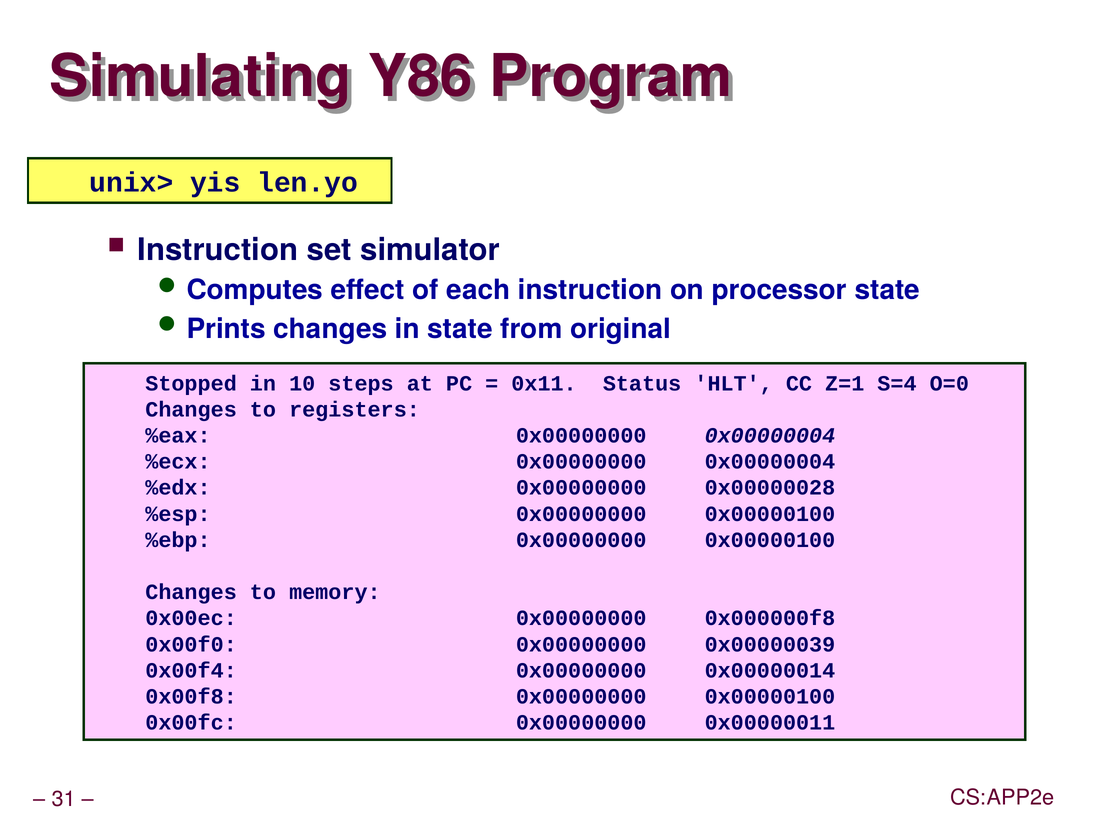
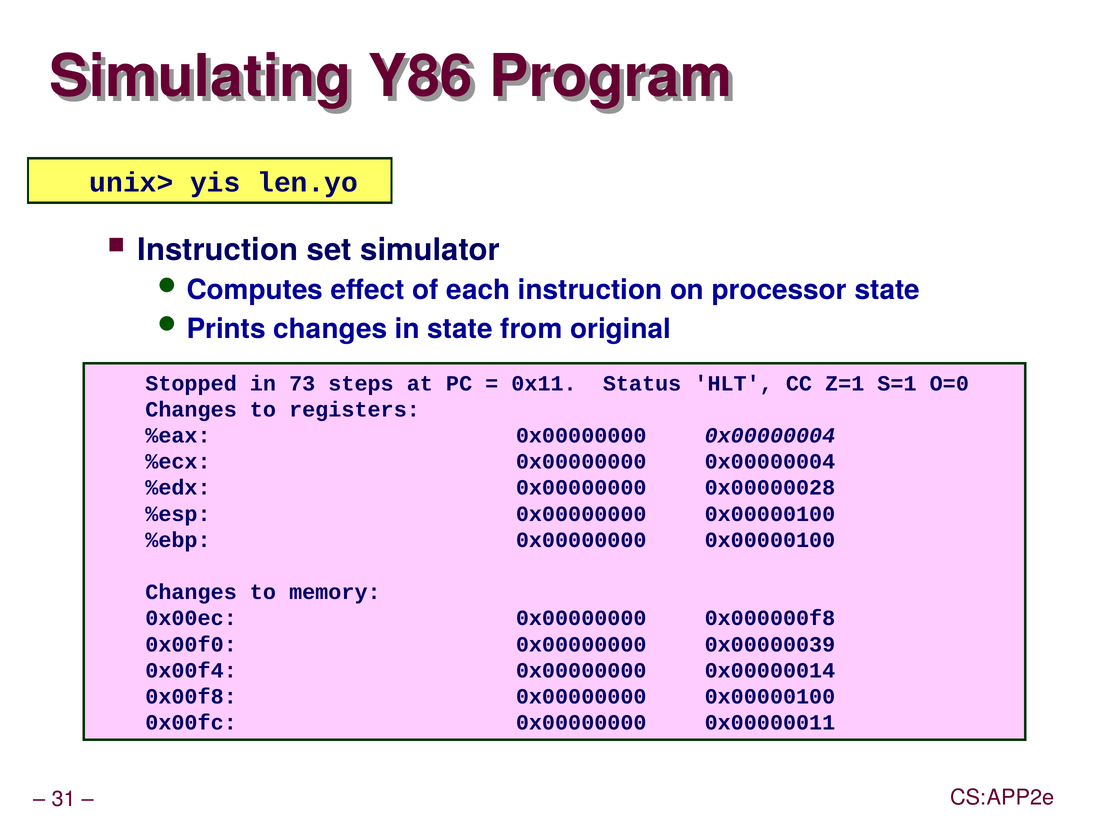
10: 10 -> 73
S=4: S=4 -> S=1
